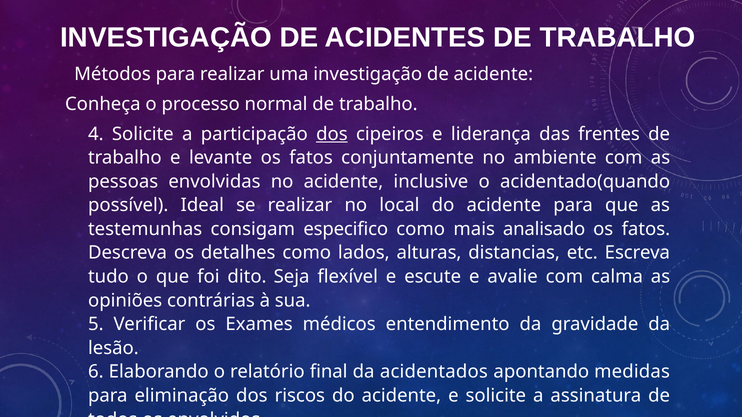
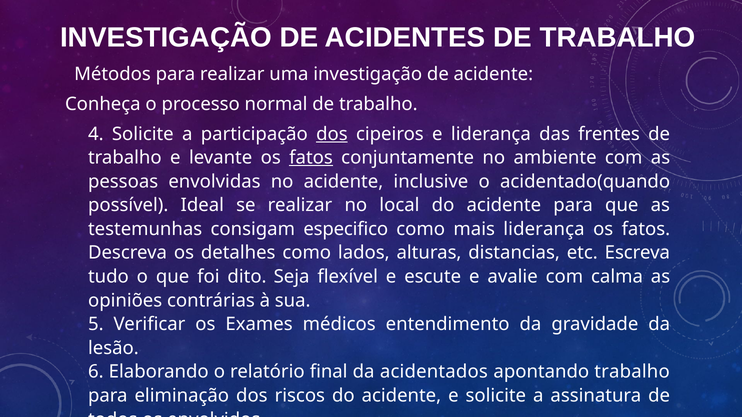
fatos at (311, 158) underline: none -> present
mais analisado: analisado -> liderança
apontando medidas: medidas -> trabalho
